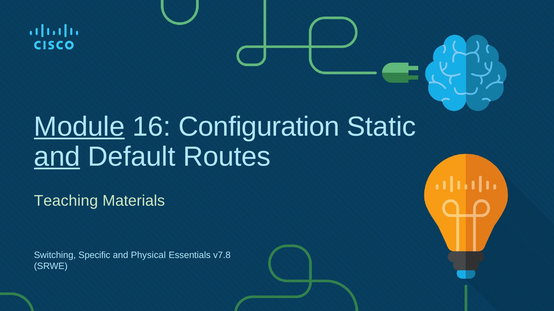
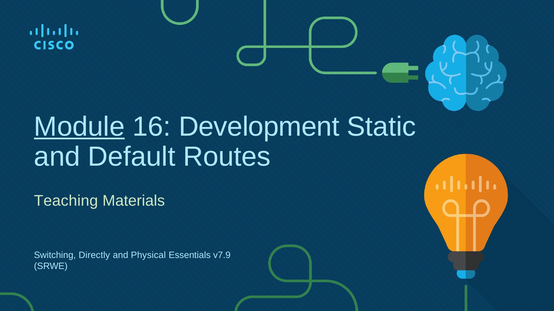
Configuration: Configuration -> Development
and at (57, 157) underline: present -> none
Specific: Specific -> Directly
v7.8: v7.8 -> v7.9
